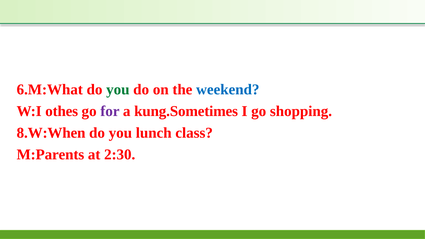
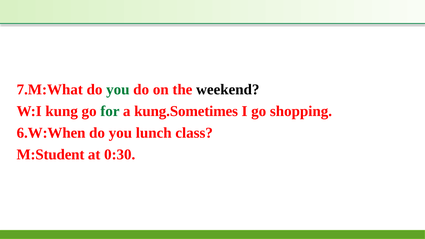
6.M:What: 6.M:What -> 7.M:What
weekend colour: blue -> black
othes: othes -> kung
for colour: purple -> green
8.W:When: 8.W:When -> 6.W:When
M:Parents: M:Parents -> M:Student
2:30: 2:30 -> 0:30
